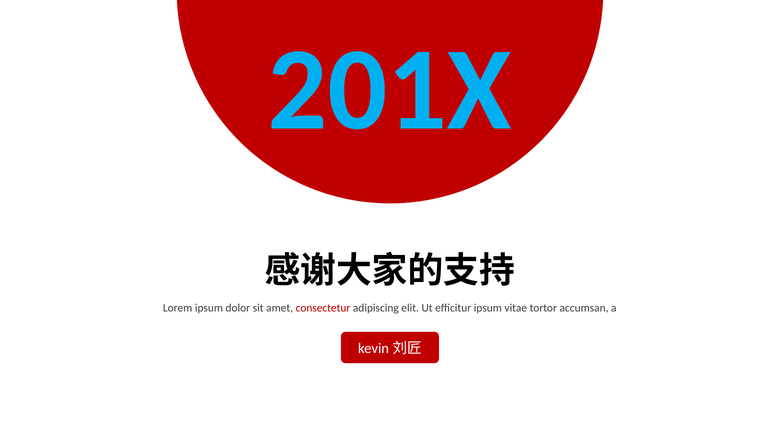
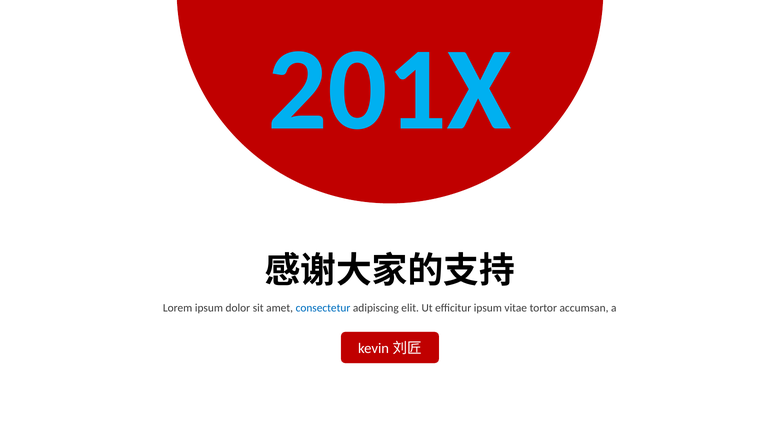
consectetur colour: red -> blue
